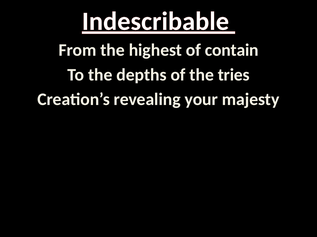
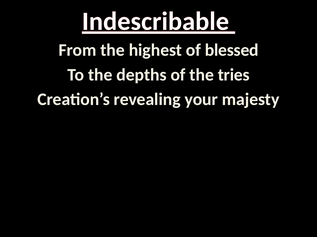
contain: contain -> blessed
